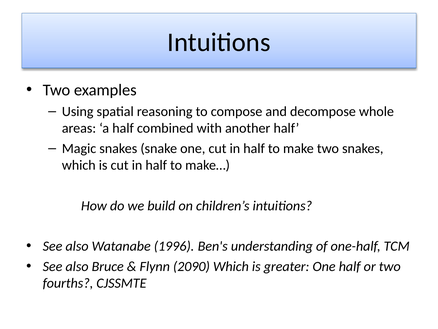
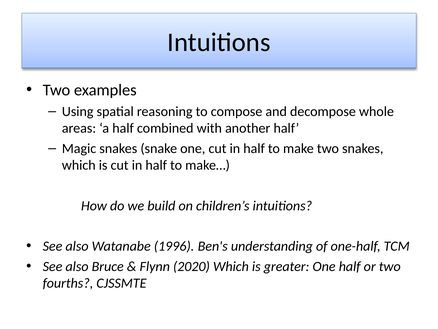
2090: 2090 -> 2020
